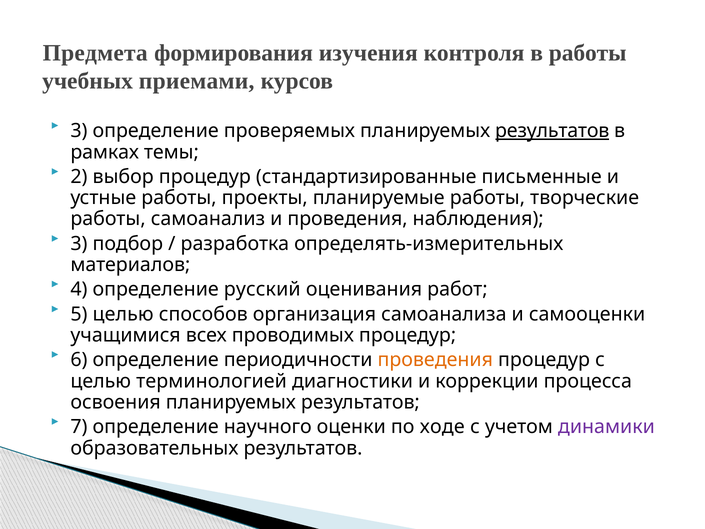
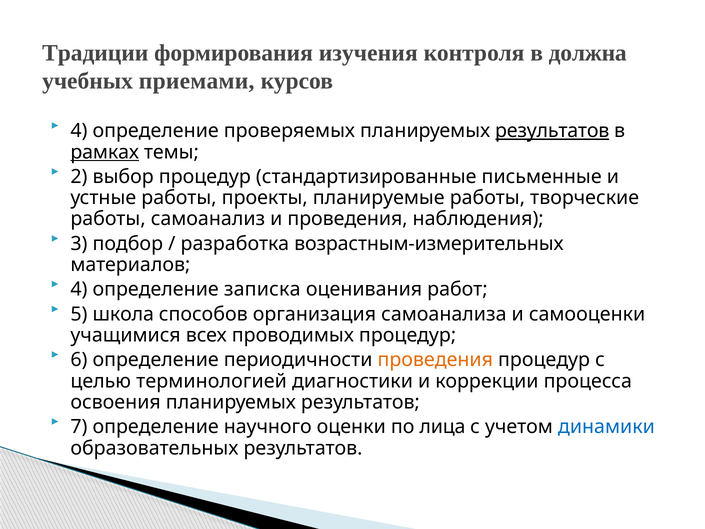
Предмета: Предмета -> Традиции
в работы: работы -> должна
3 at (79, 131): 3 -> 4
рамках underline: none -> present
определять-измерительных: определять-измерительных -> возрастным-измерительных
русский: русский -> записка
5 целью: целью -> школа
ходе: ходе -> лица
динамики colour: purple -> blue
